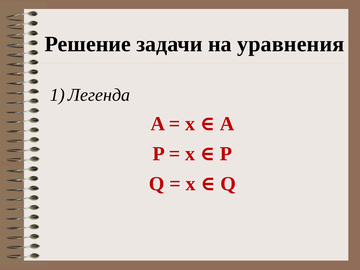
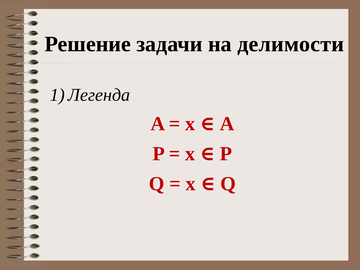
уравнения: уравнения -> делимости
